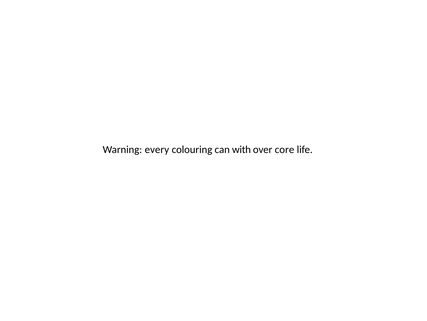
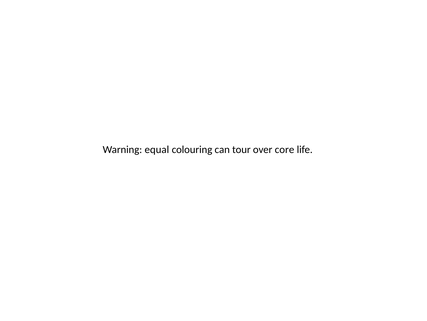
every: every -> equal
with: with -> tour
